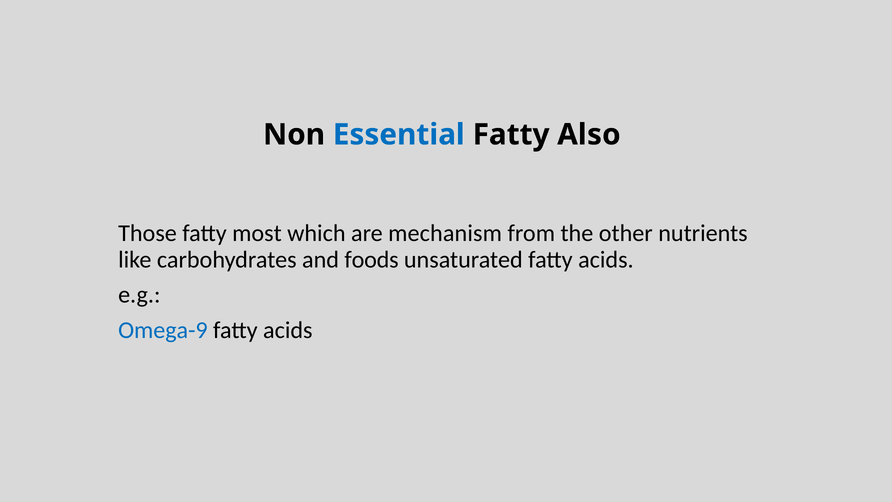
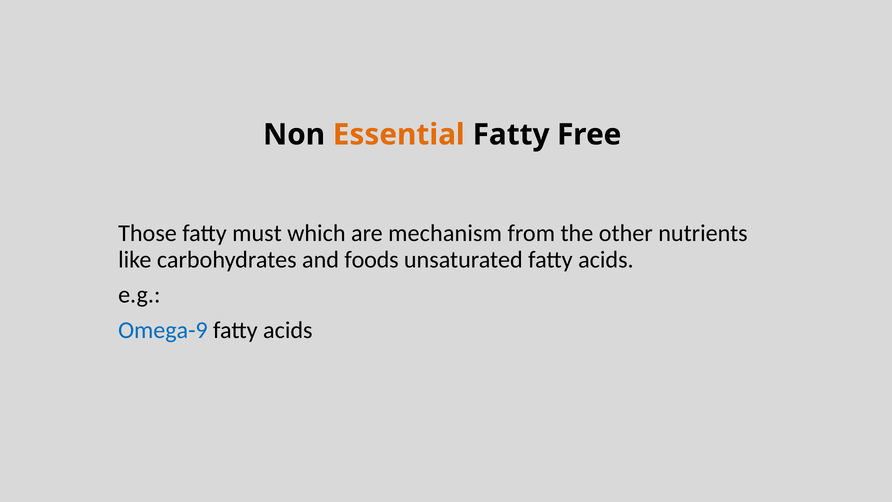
Essential colour: blue -> orange
Also: Also -> Free
most: most -> must
